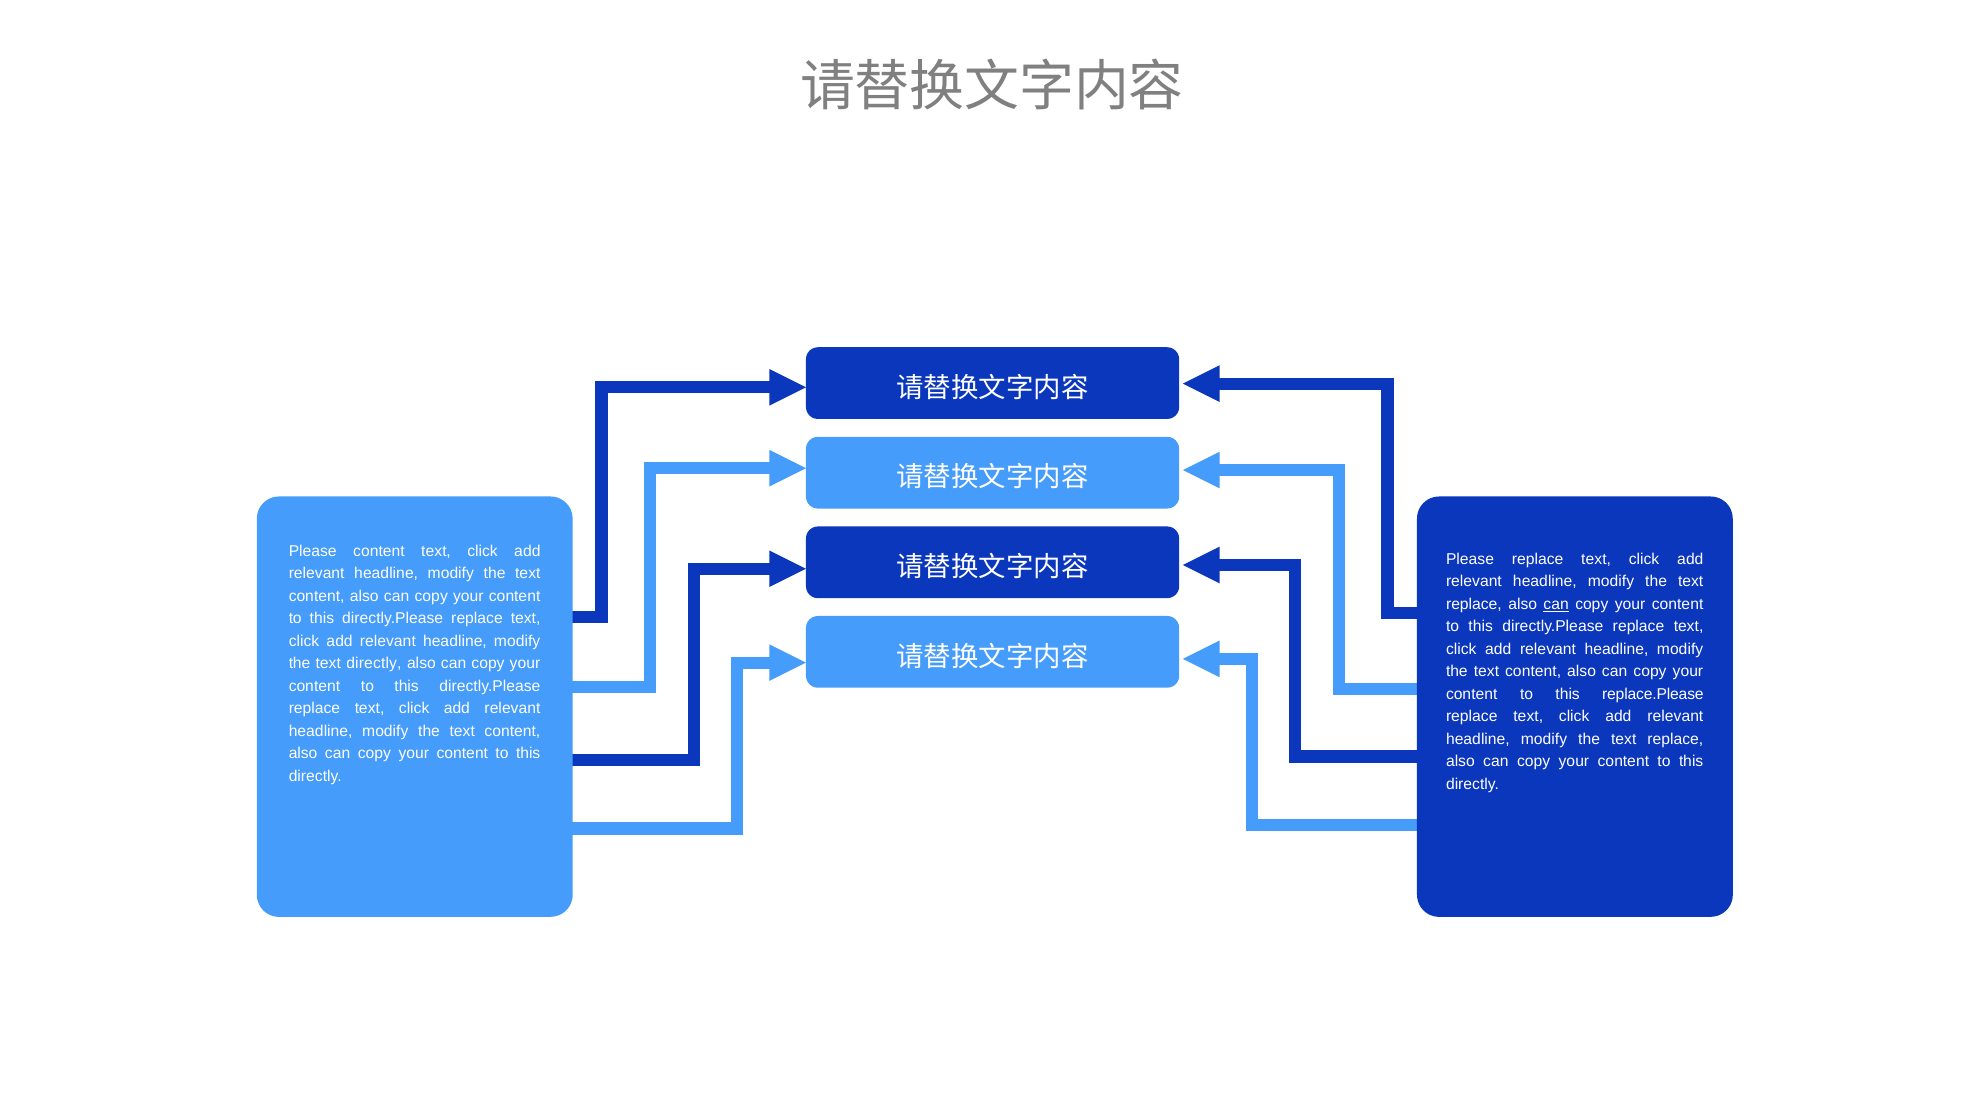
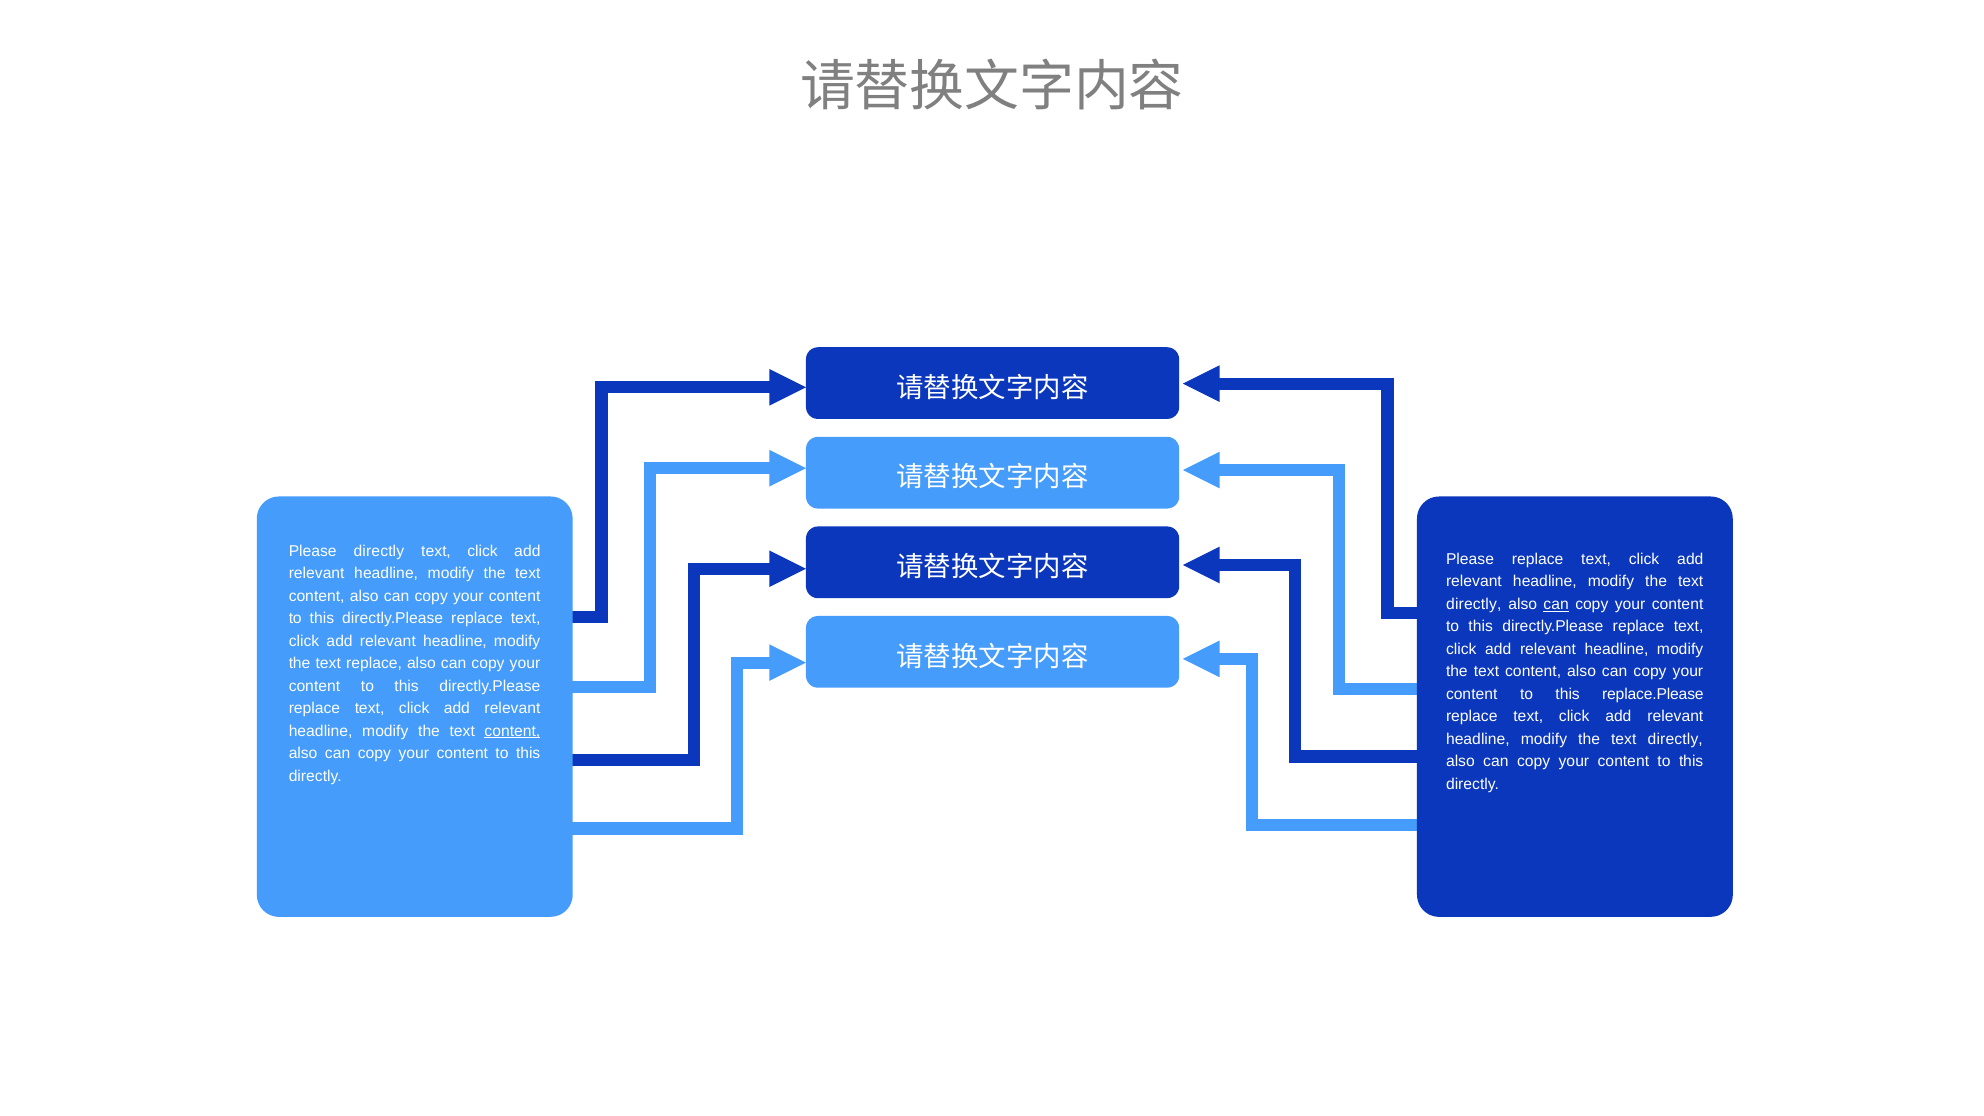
Please content: content -> directly
replace at (1474, 604): replace -> directly
text directly: directly -> replace
content at (512, 731) underline: none -> present
replace at (1675, 739): replace -> directly
